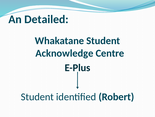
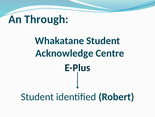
Detailed: Detailed -> Through
